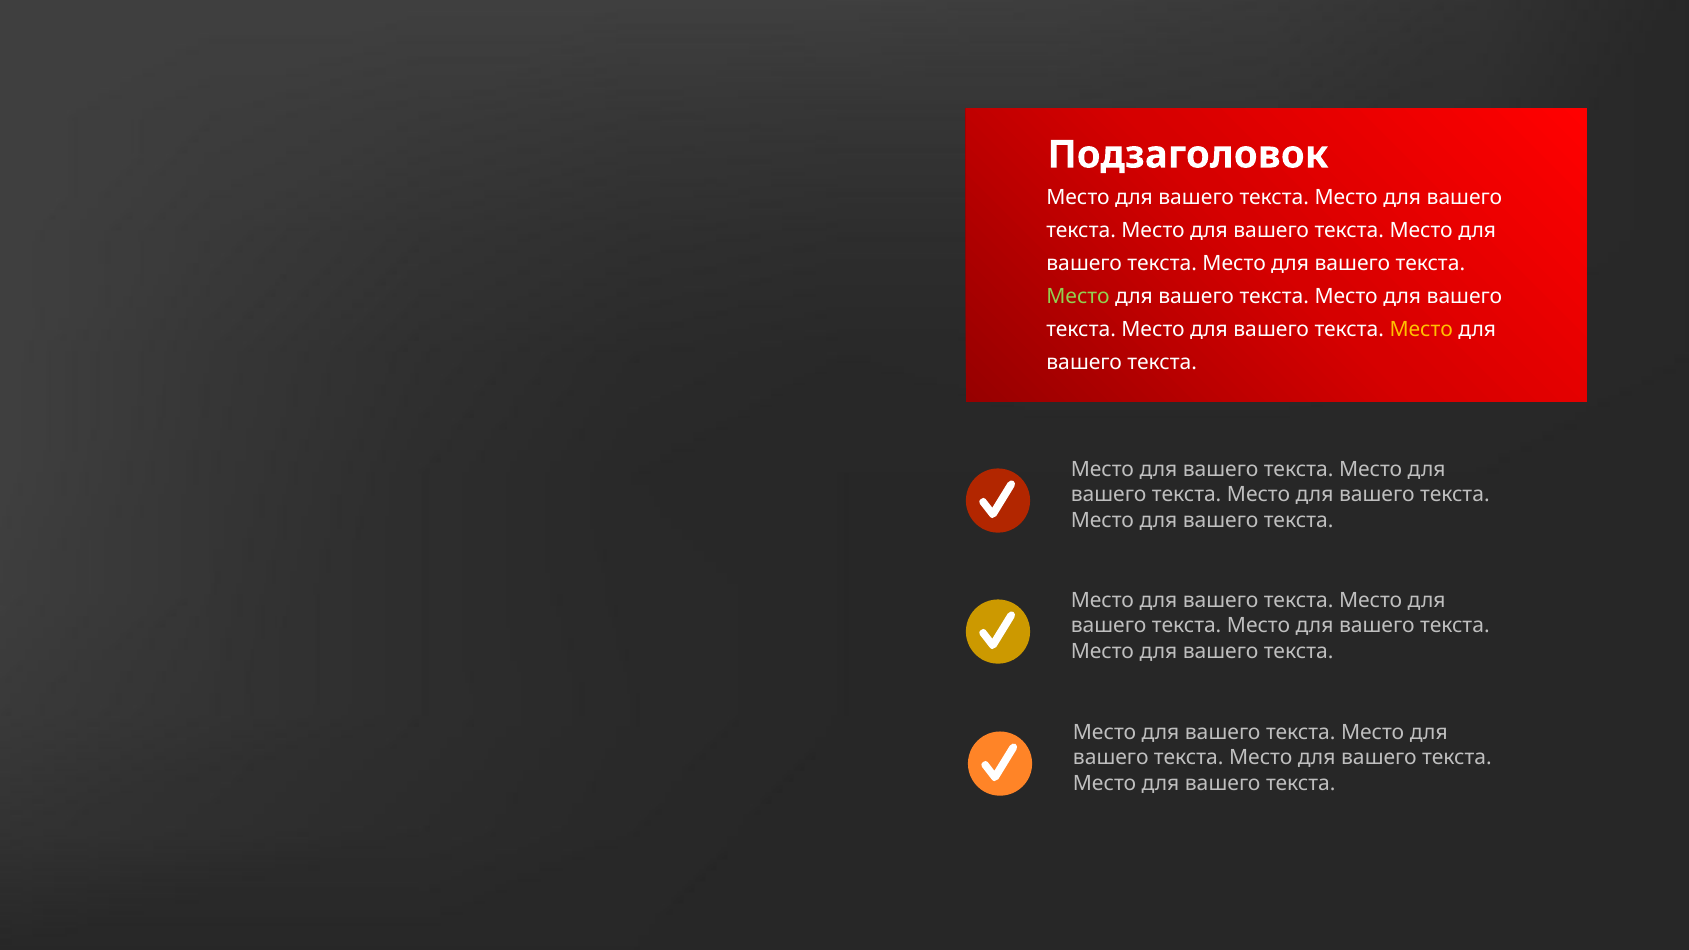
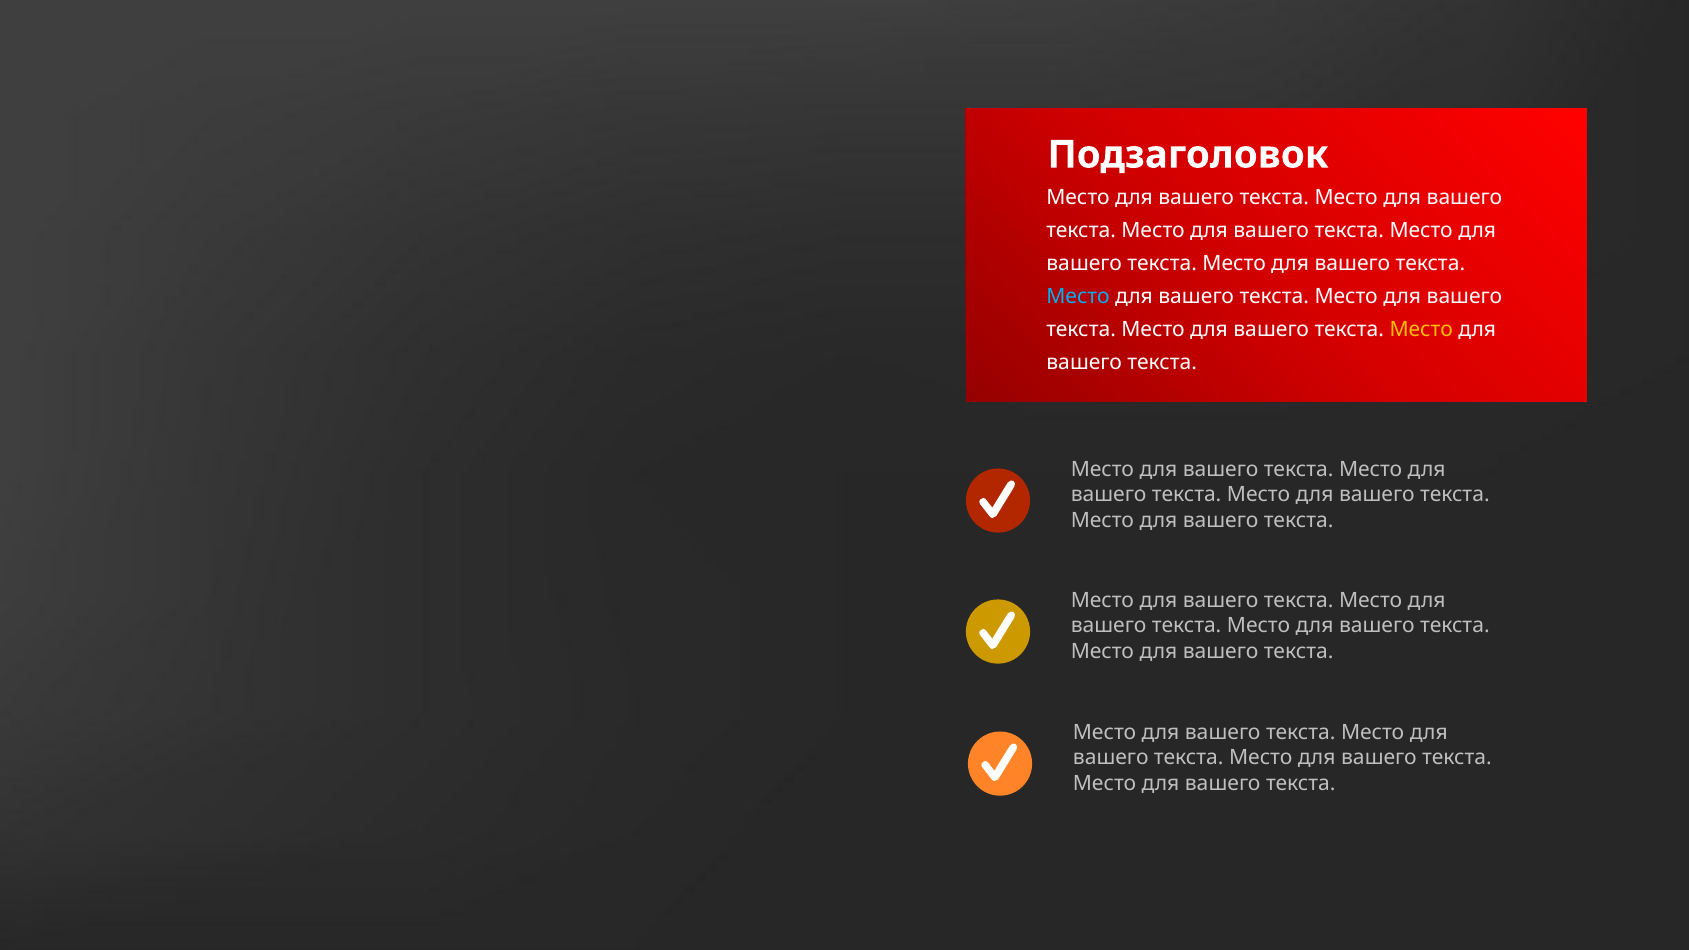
Место at (1078, 296) colour: light green -> light blue
